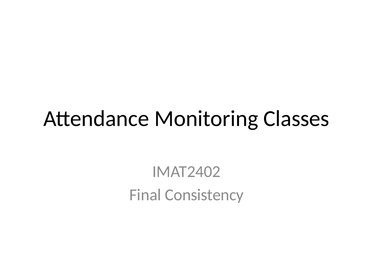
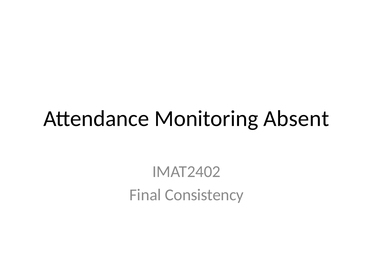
Classes: Classes -> Absent
